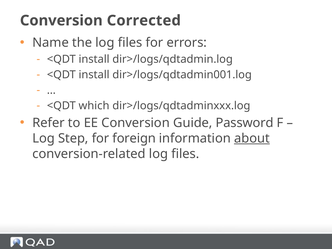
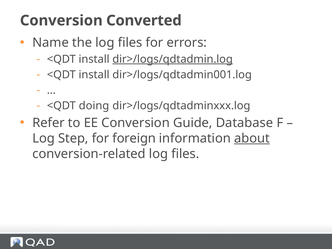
Corrected: Corrected -> Converted
dir>/logs/qdtadmin.log underline: none -> present
which: which -> doing
Password: Password -> Database
